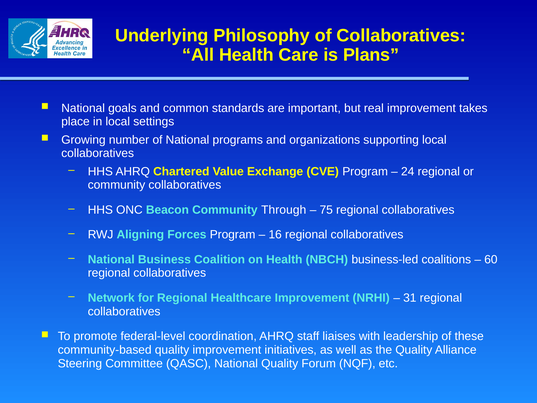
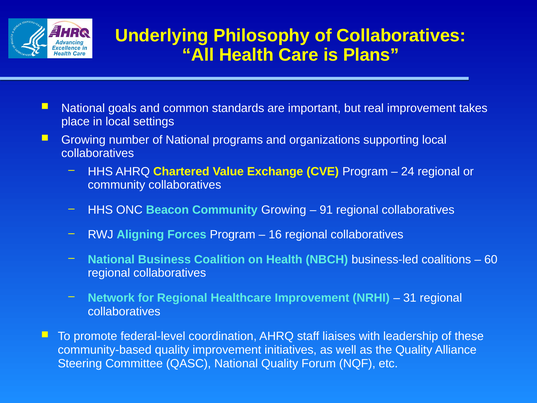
Community Through: Through -> Growing
75: 75 -> 91
